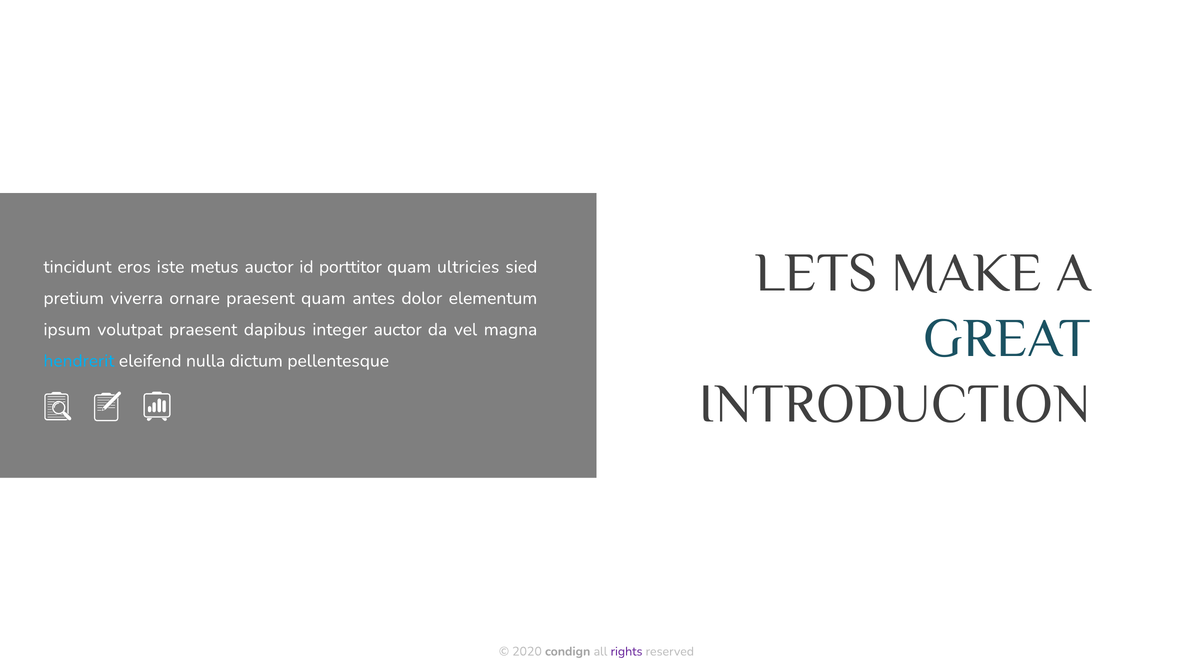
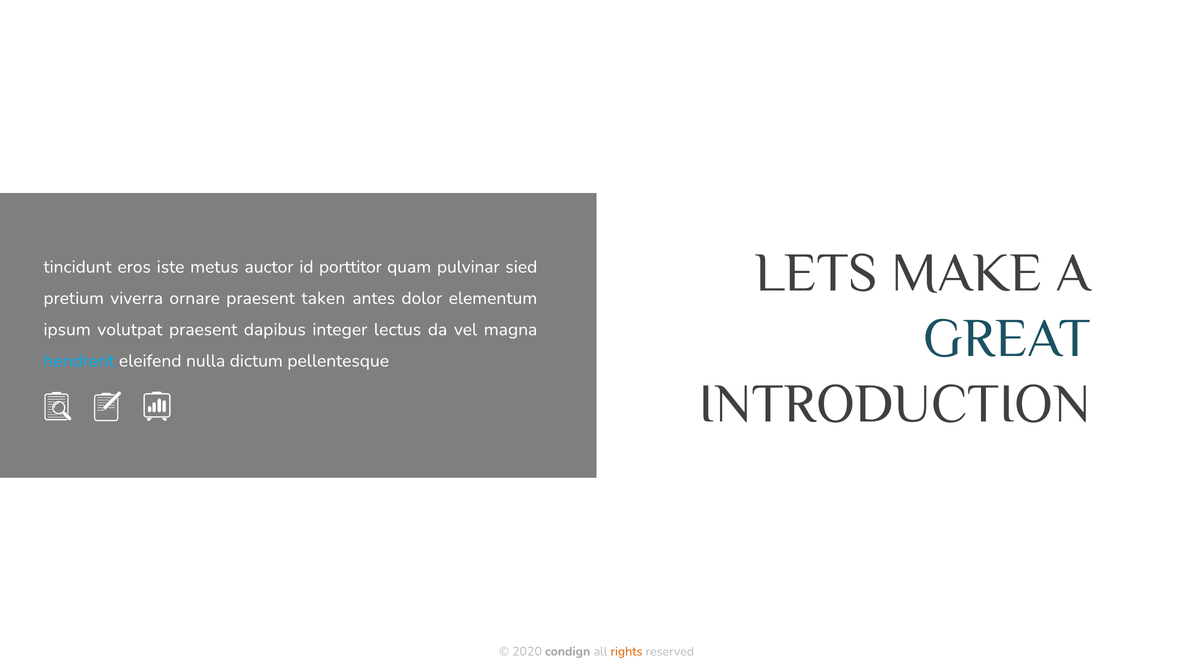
ultricies: ultricies -> pulvinar
praesent quam: quam -> taken
integer auctor: auctor -> lectus
rights colour: purple -> orange
